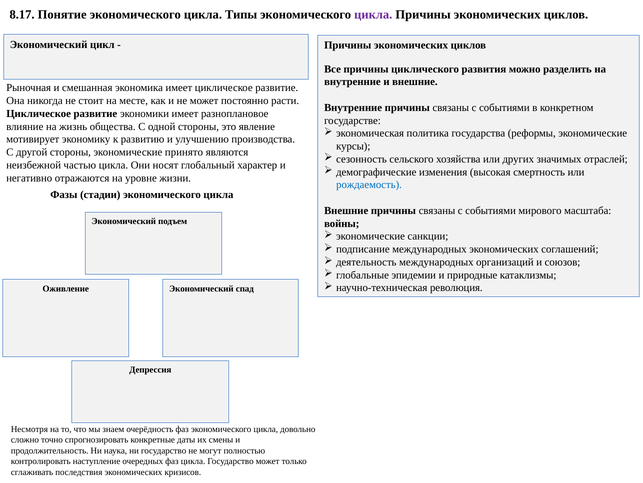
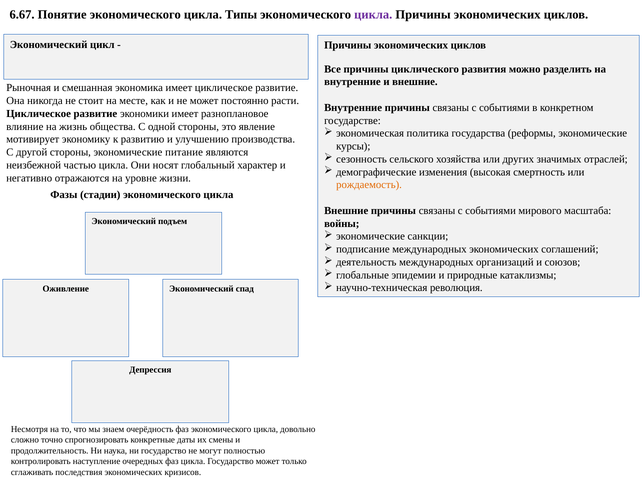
8.17: 8.17 -> 6.67
принято: принято -> питание
рождаемость colour: blue -> orange
